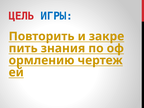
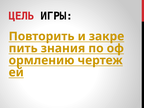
ИГРЫ colour: blue -> black
